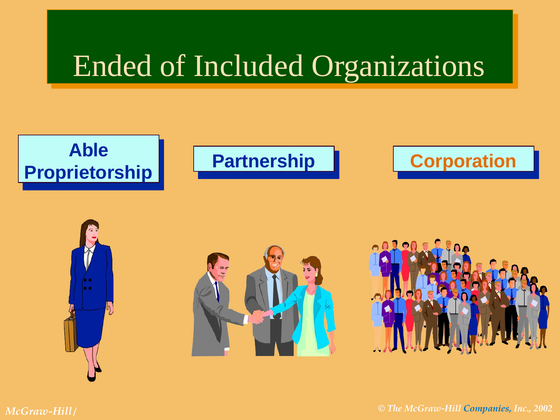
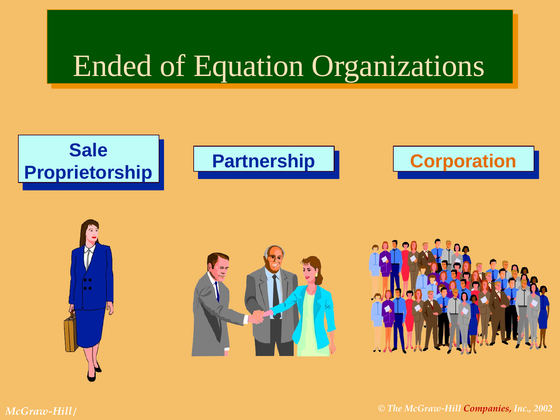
Included: Included -> Equation
Able: Able -> Sale
Companies colour: blue -> red
